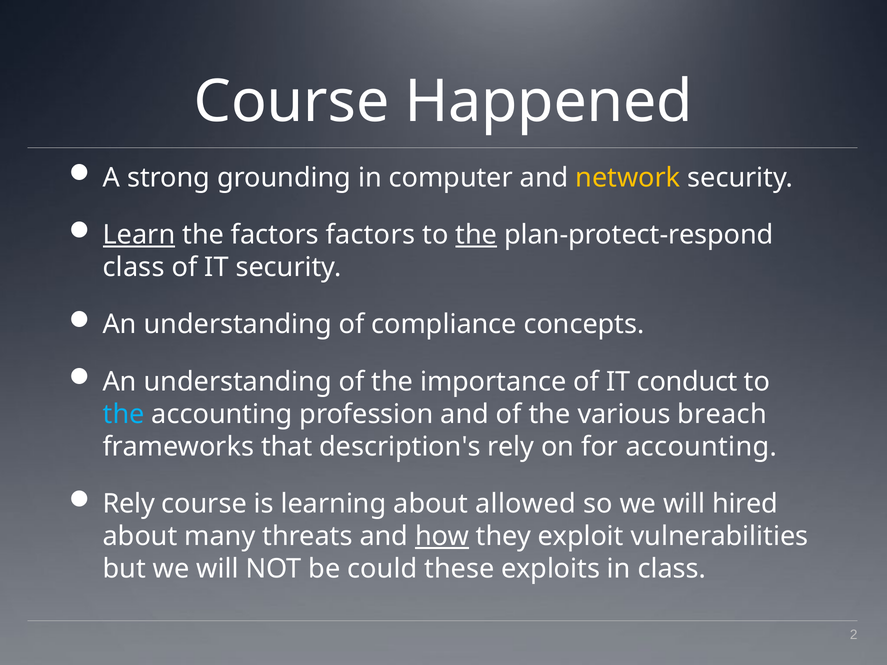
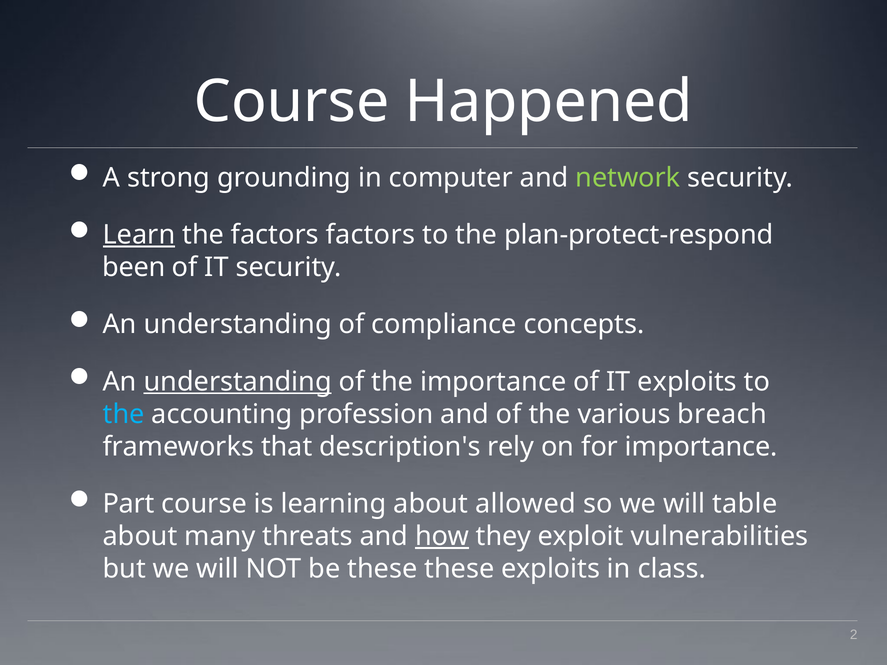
network colour: yellow -> light green
the at (476, 235) underline: present -> none
class at (134, 267): class -> been
understanding at (238, 382) underline: none -> present
IT conduct: conduct -> exploits
for accounting: accounting -> importance
Rely at (129, 504): Rely -> Part
hired: hired -> table
be could: could -> these
